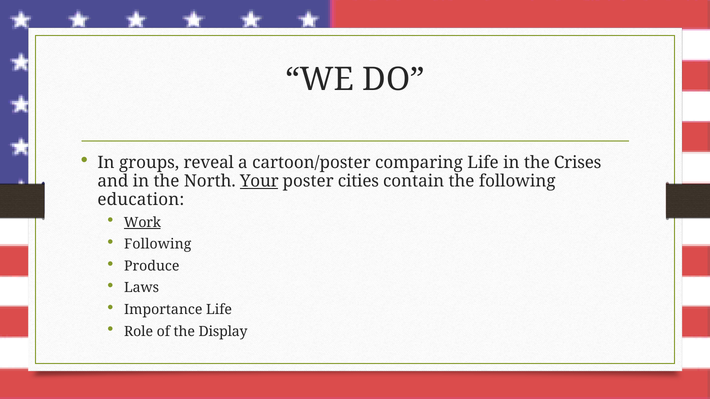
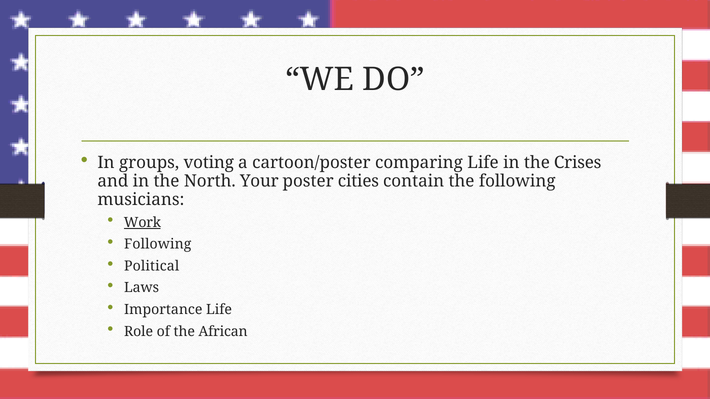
reveal: reveal -> voting
Your underline: present -> none
education: education -> musicians
Produce: Produce -> Political
Display: Display -> African
